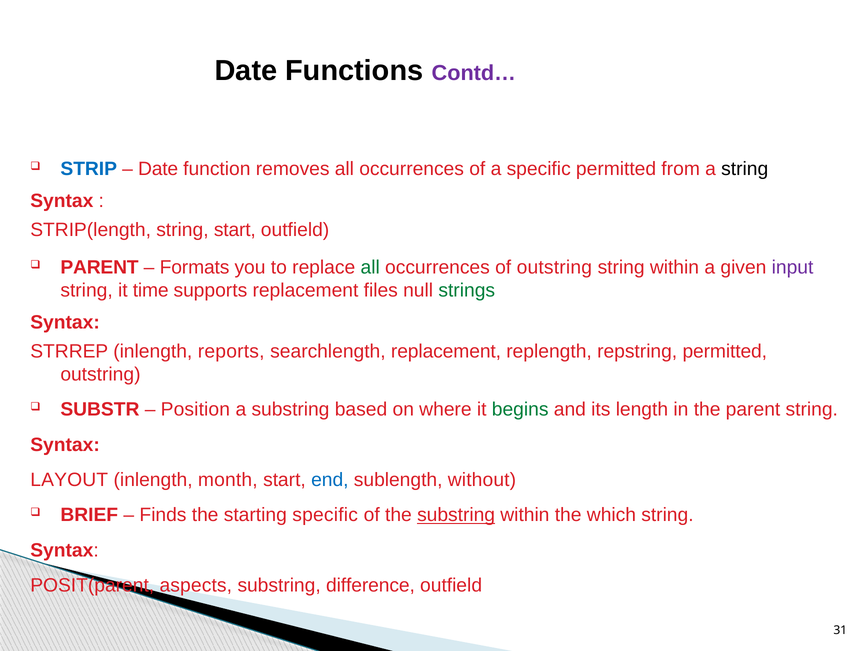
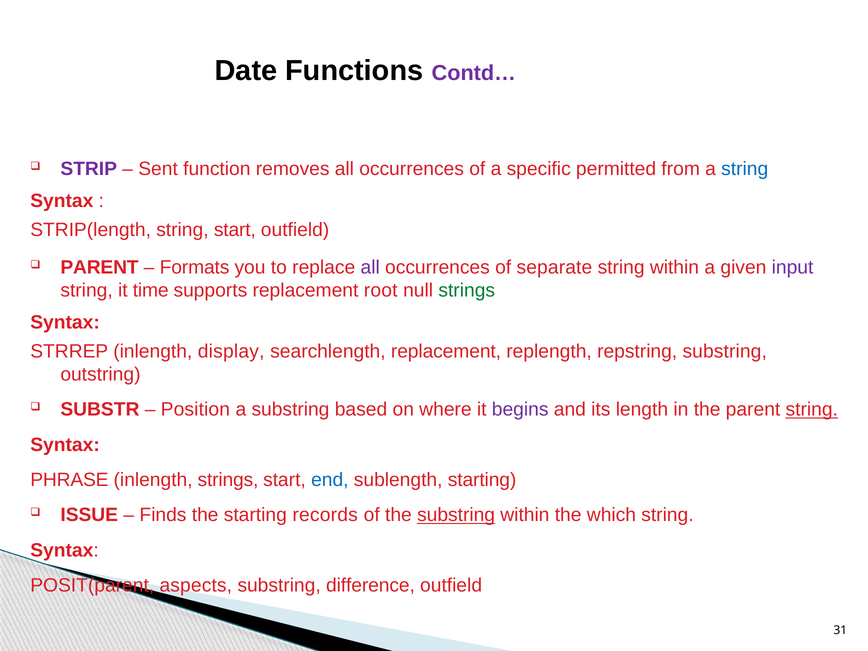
STRIP colour: blue -> purple
Date at (158, 169): Date -> Sent
string at (745, 169) colour: black -> blue
all at (370, 267) colour: green -> purple
of outstring: outstring -> separate
files: files -> root
reports: reports -> display
repstring permitted: permitted -> substring
begins colour: green -> purple
string at (812, 410) underline: none -> present
LAYOUT: LAYOUT -> PHRASE
inlength month: month -> strings
sublength without: without -> starting
BRIEF: BRIEF -> ISSUE
starting specific: specific -> records
